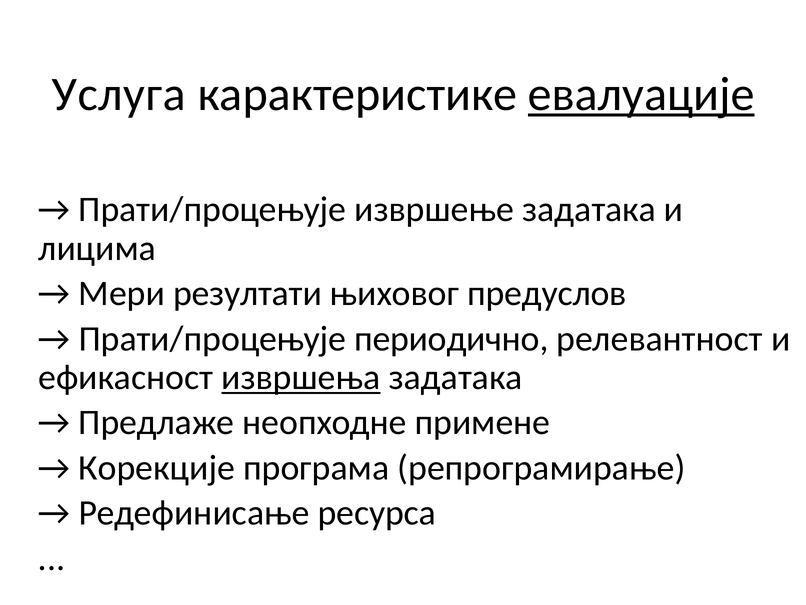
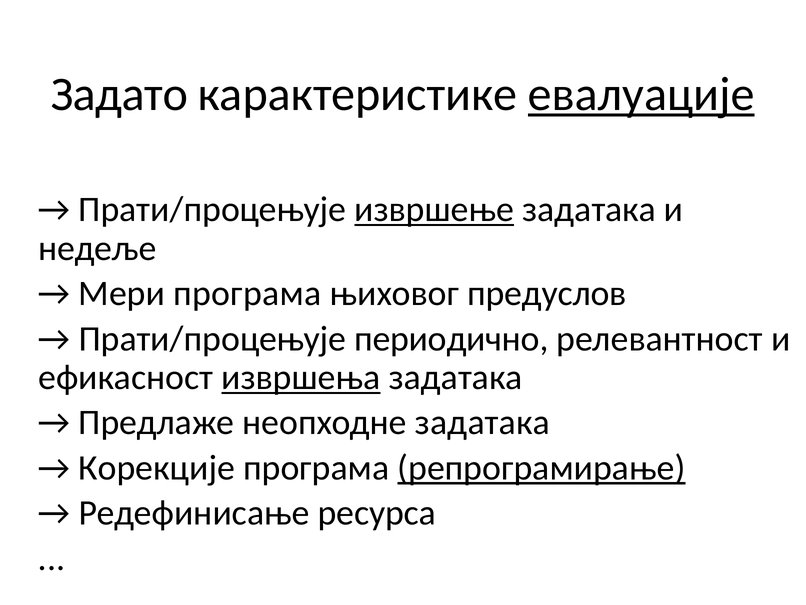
Услуга: Услуга -> Задато
извршење underline: none -> present
лицима: лицима -> недеље
Мери резултати: резултати -> програма
неопходне примене: примене -> задатака
репрограмирање underline: none -> present
